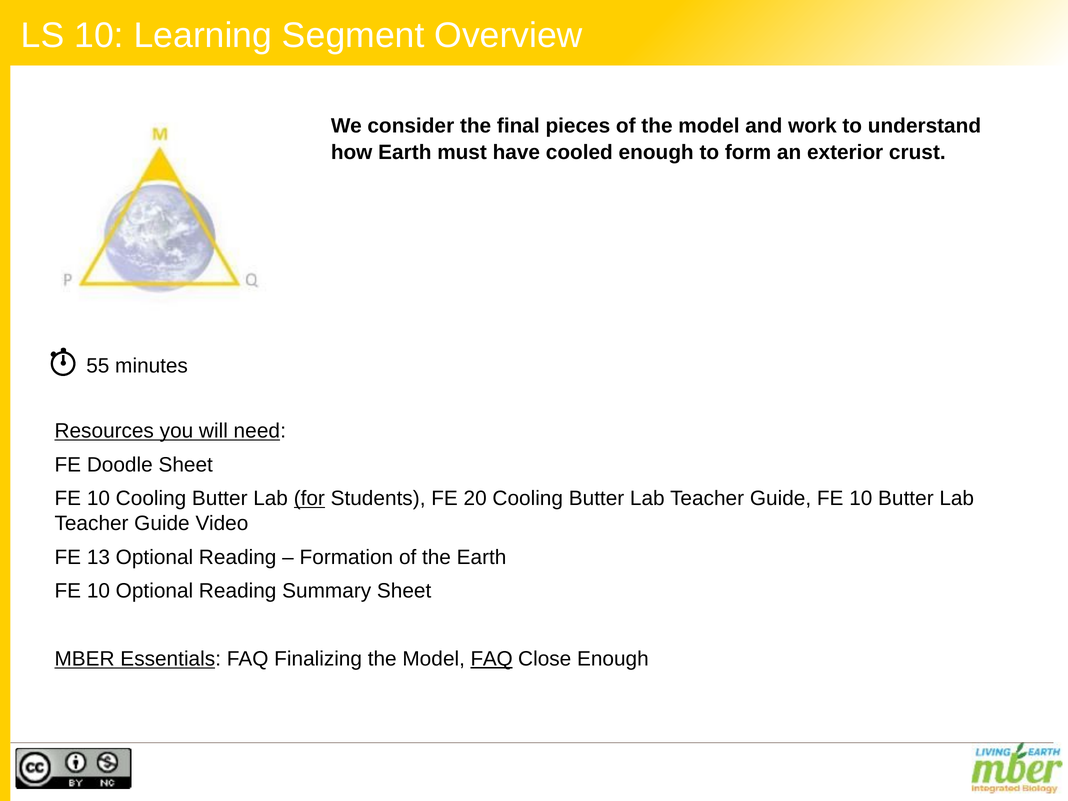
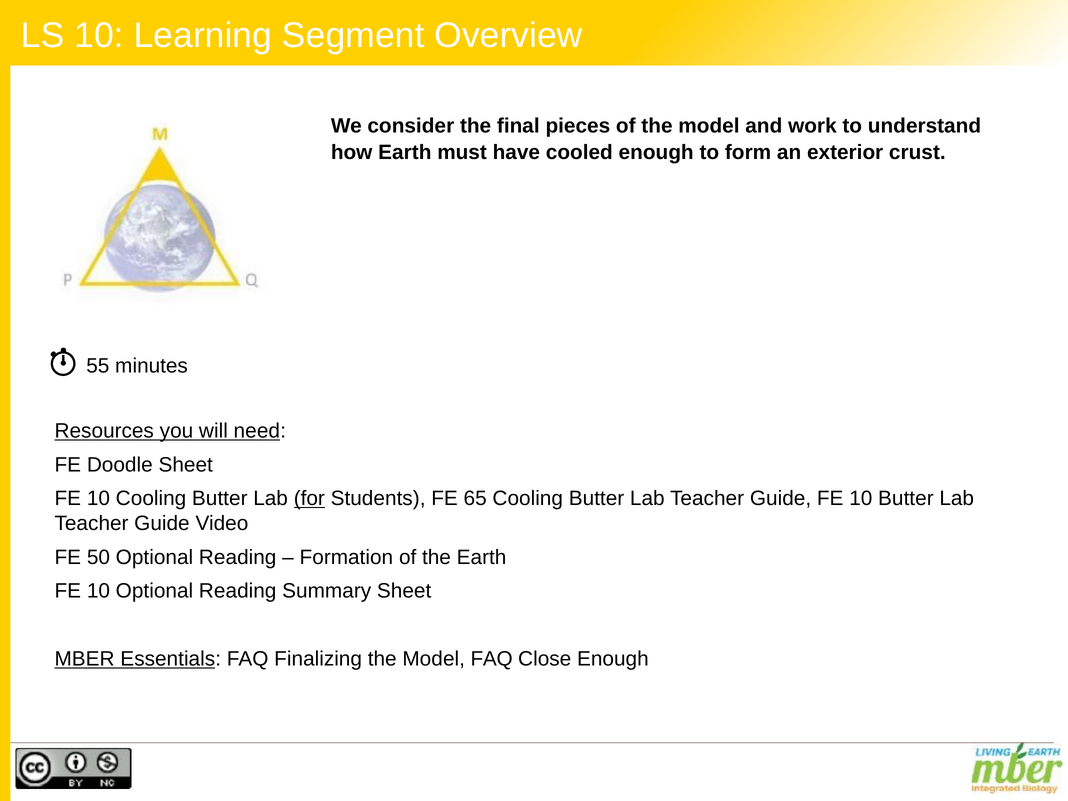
20: 20 -> 65
13: 13 -> 50
FAQ at (492, 659) underline: present -> none
